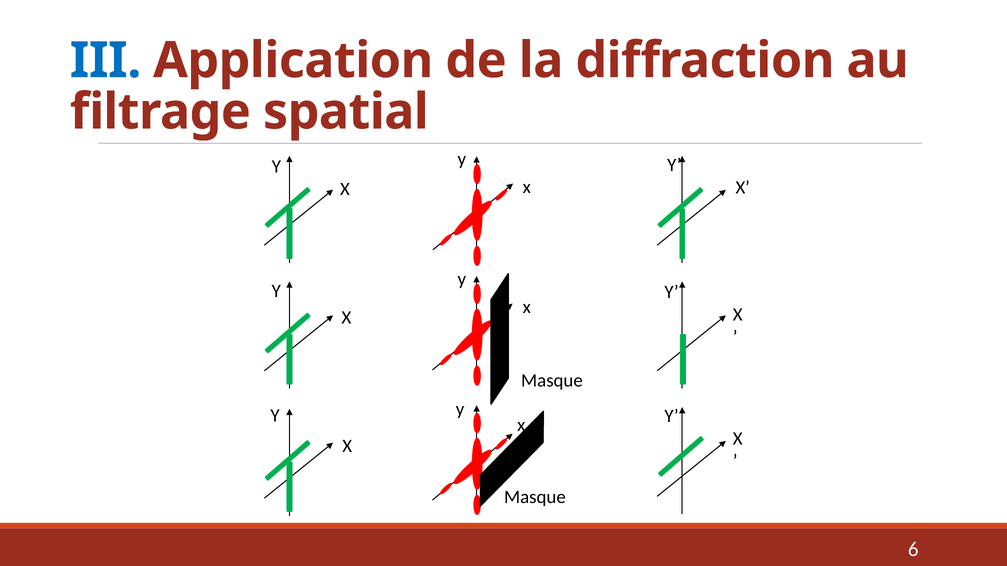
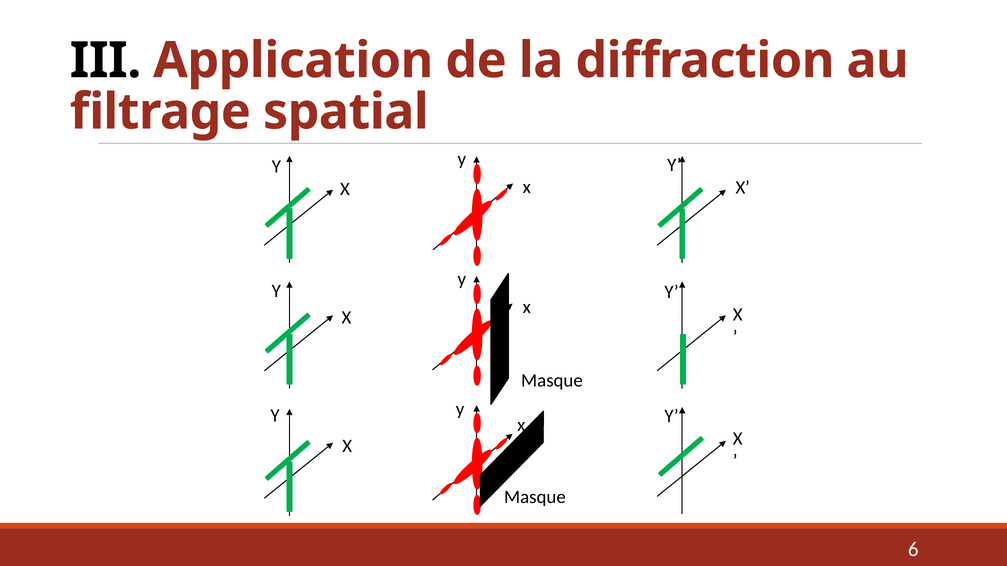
III colour: blue -> black
